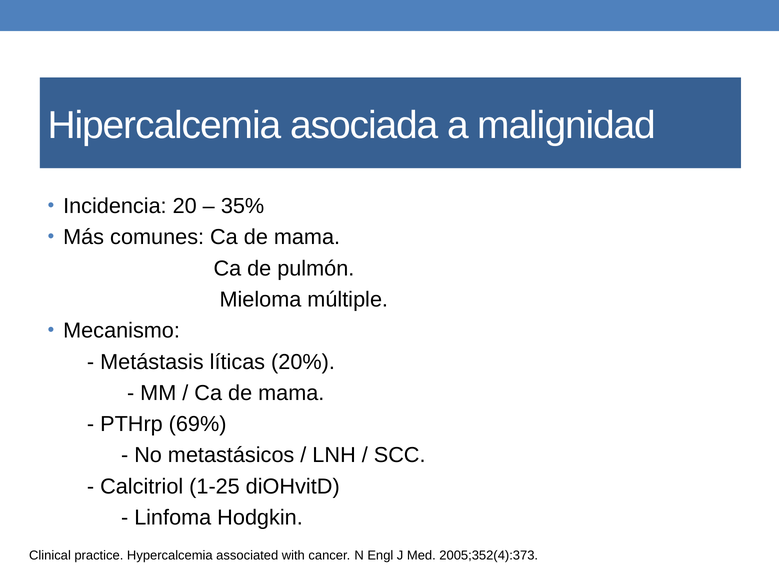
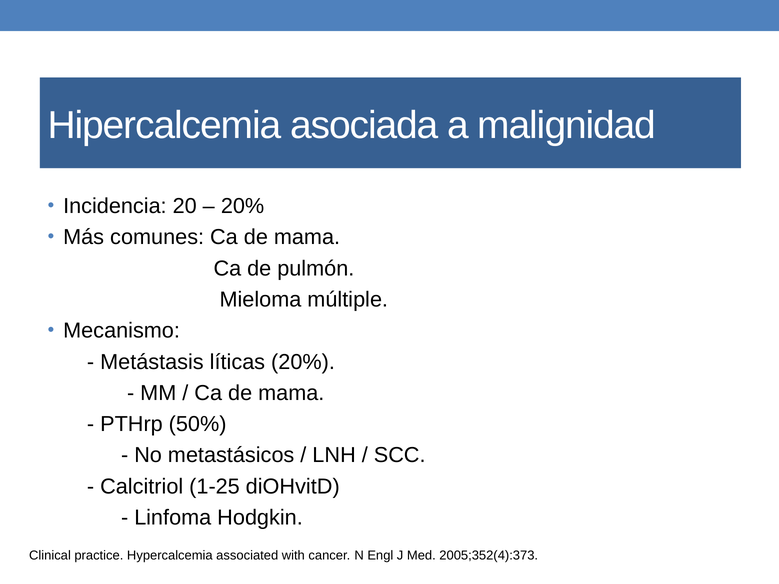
35% at (243, 206): 35% -> 20%
69%: 69% -> 50%
